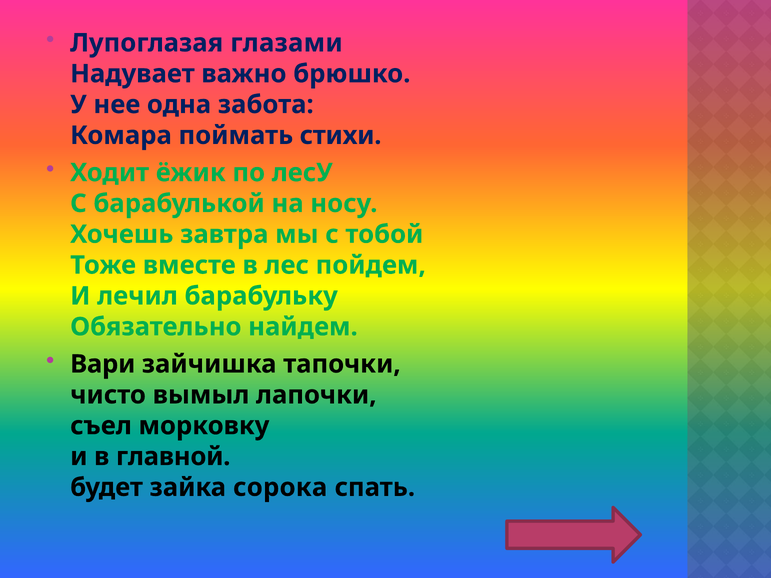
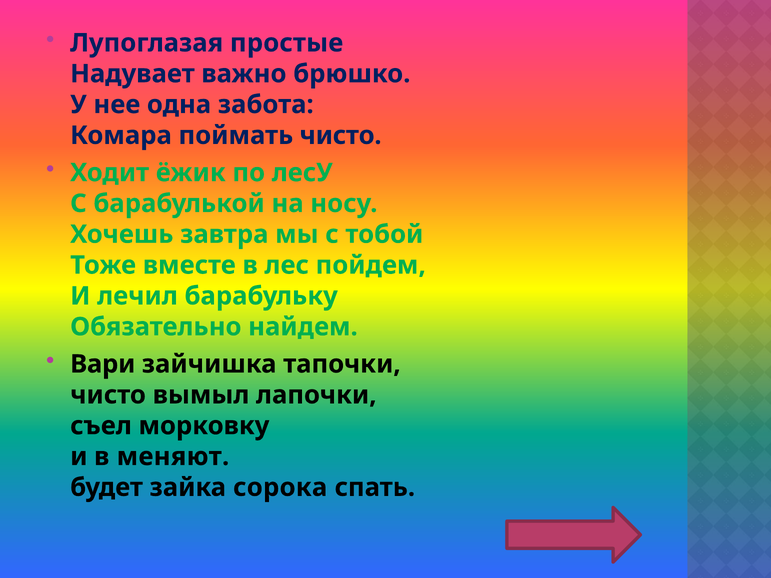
глазами: глазами -> простые
поймать стихи: стихи -> чисто
главной: главной -> меняют
